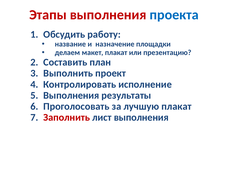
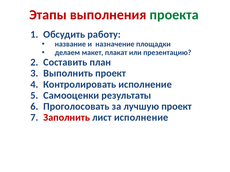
проекта colour: blue -> green
Выполнения at (71, 96): Выполнения -> Самооценки
лучшую плакат: плакат -> проект
лист выполнения: выполнения -> исполнение
